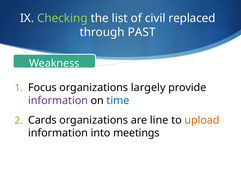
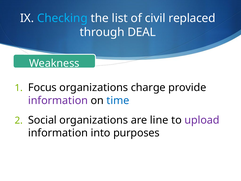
Checking colour: light green -> light blue
PAST: PAST -> DEAL
largely: largely -> charge
Cards: Cards -> Social
upload colour: orange -> purple
meetings: meetings -> purposes
